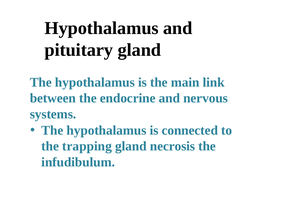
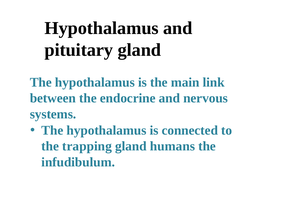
necrosis: necrosis -> humans
